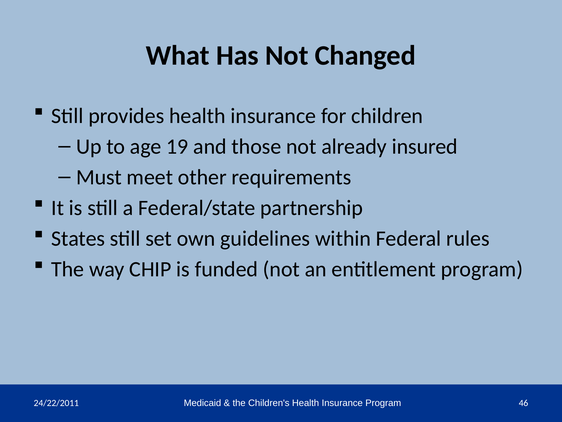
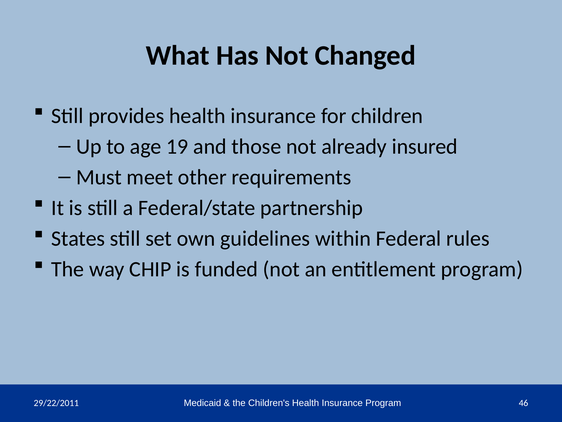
24/22/2011: 24/22/2011 -> 29/22/2011
